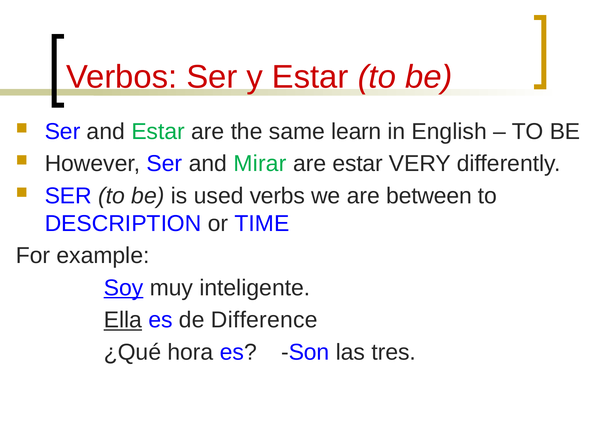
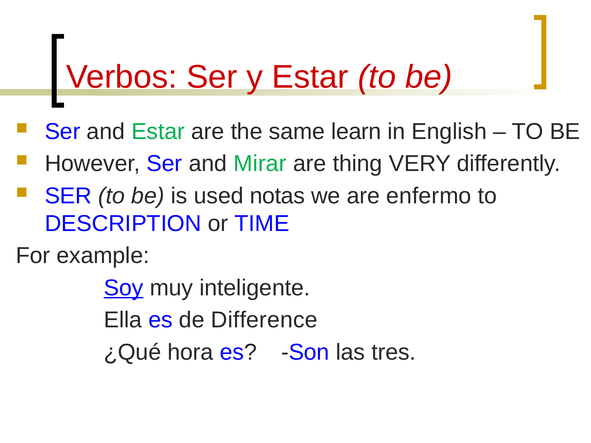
are estar: estar -> thing
verbs: verbs -> notas
between: between -> enfermo
Ella underline: present -> none
